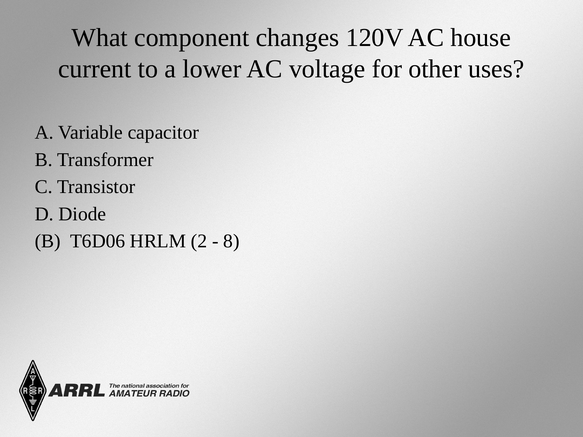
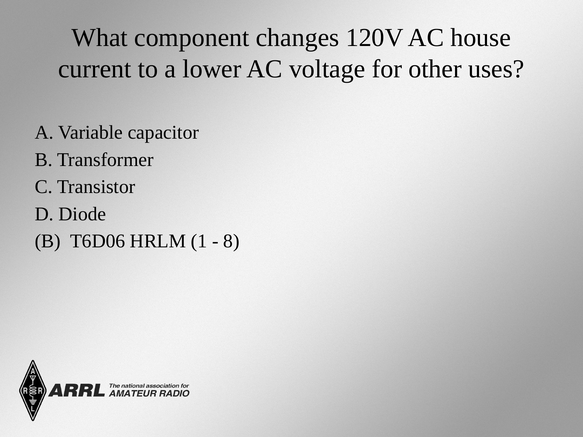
2: 2 -> 1
